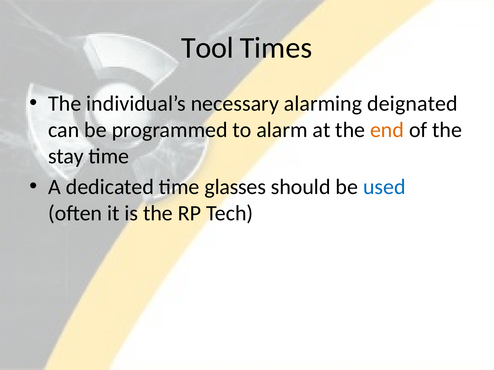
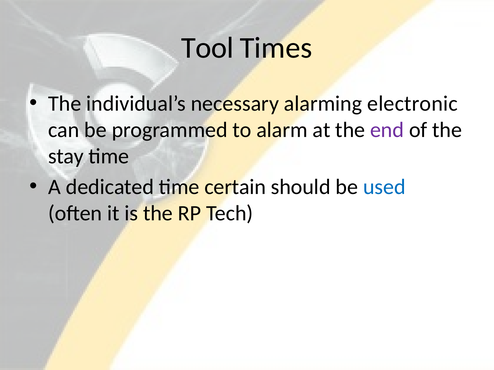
deignated: deignated -> electronic
end colour: orange -> purple
glasses: glasses -> certain
